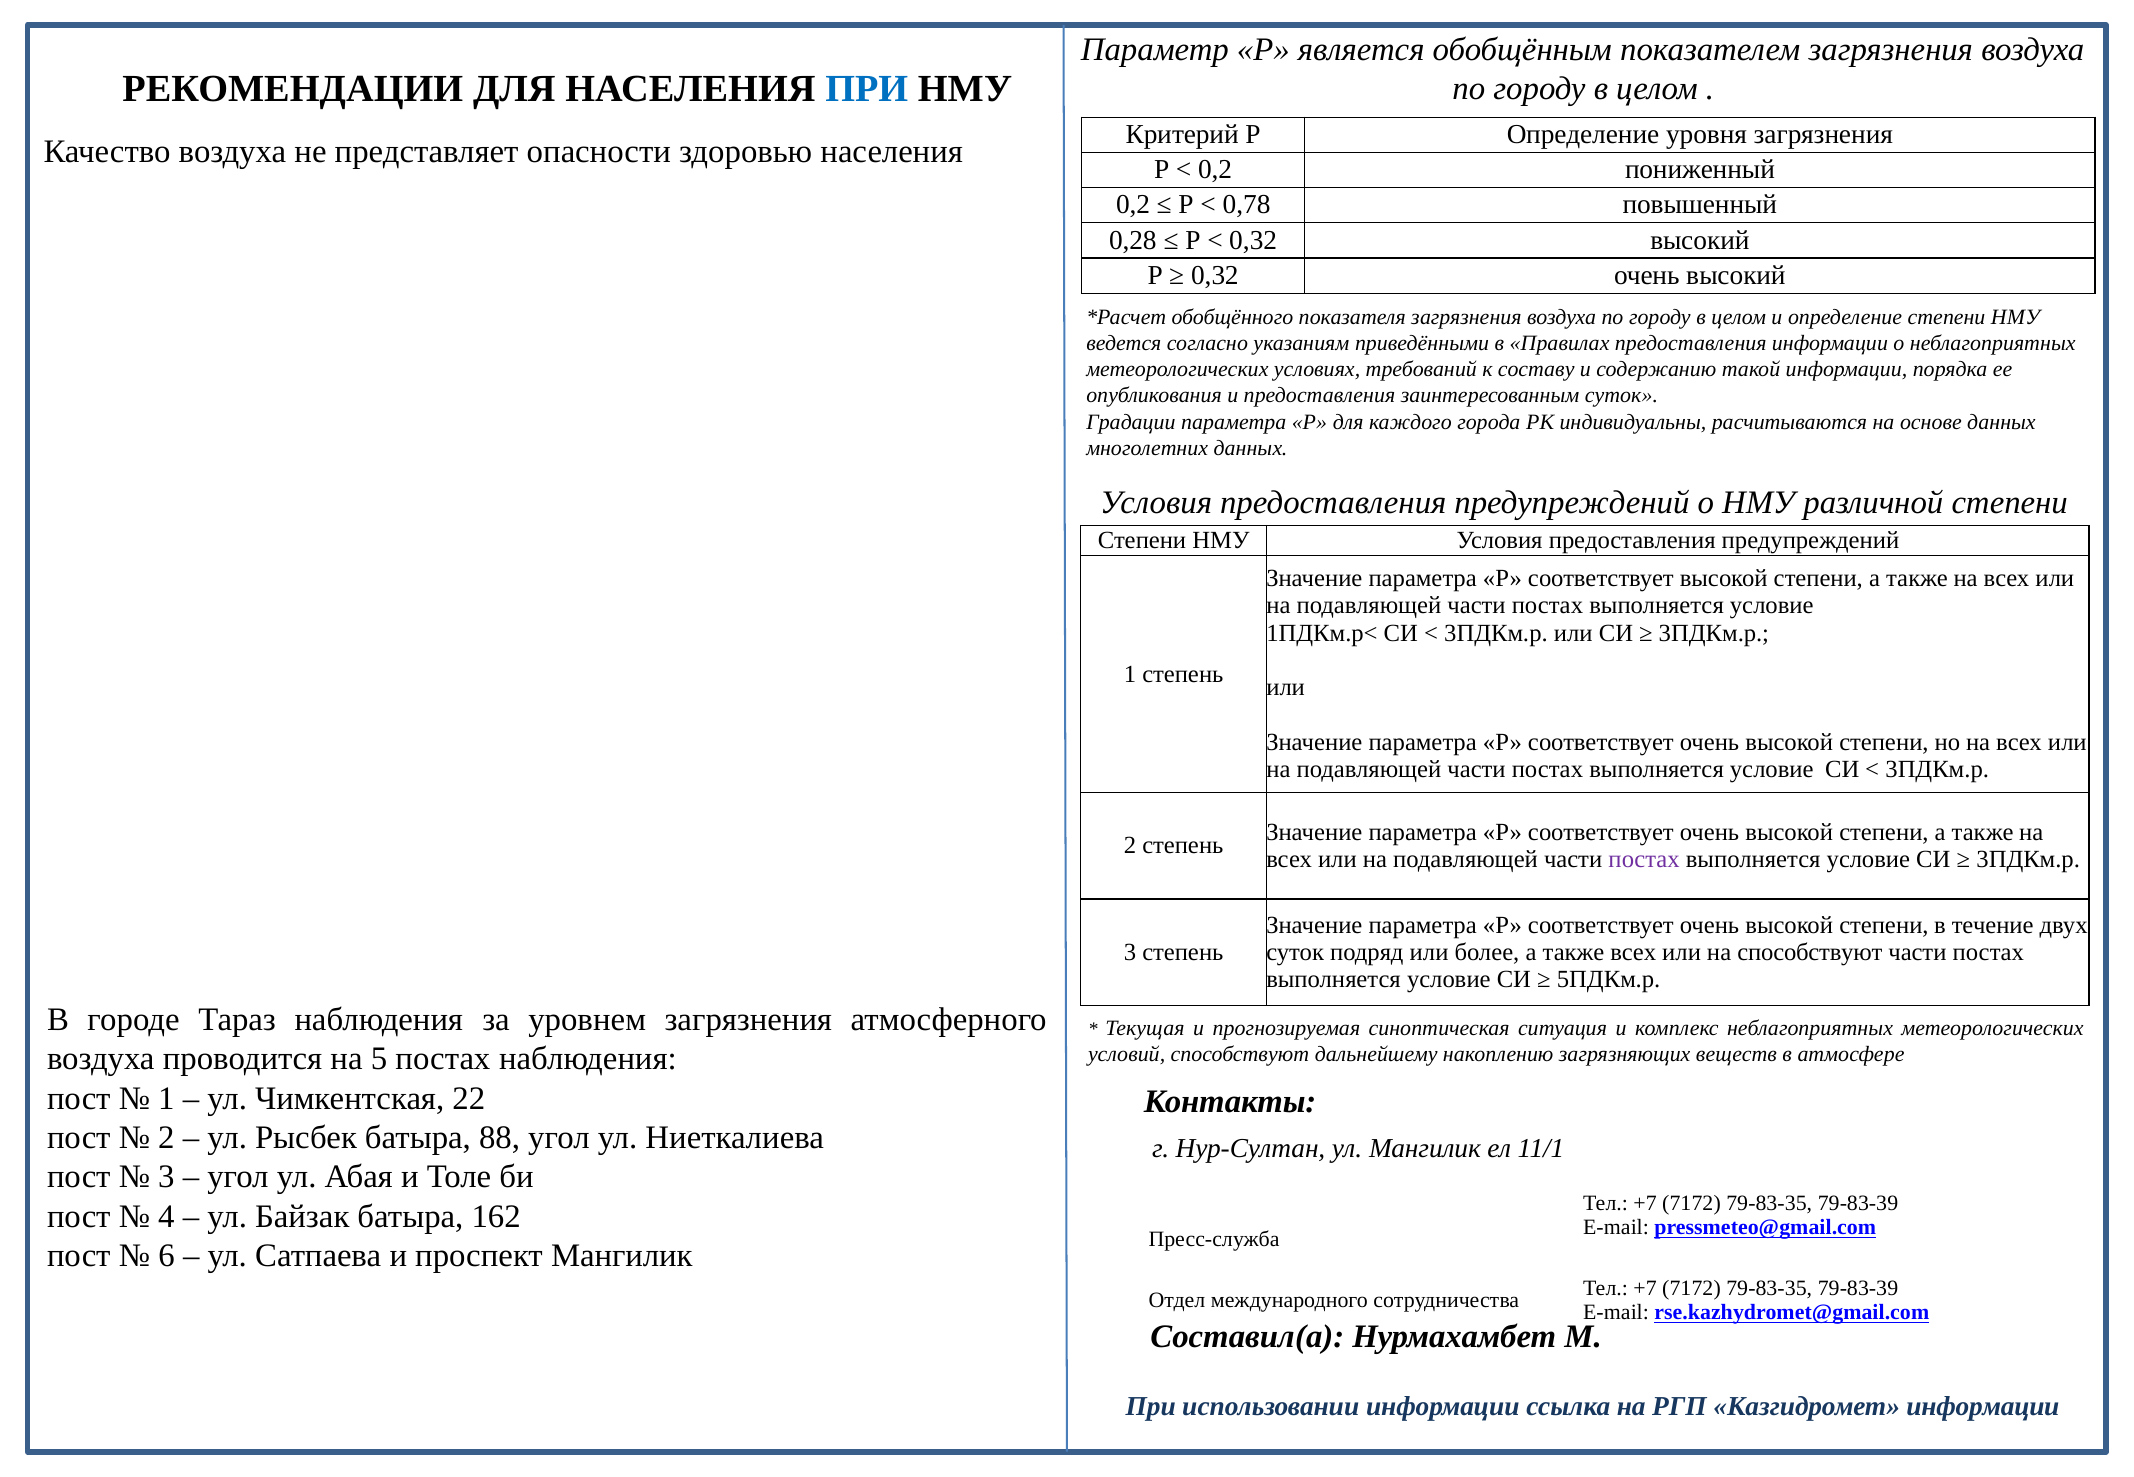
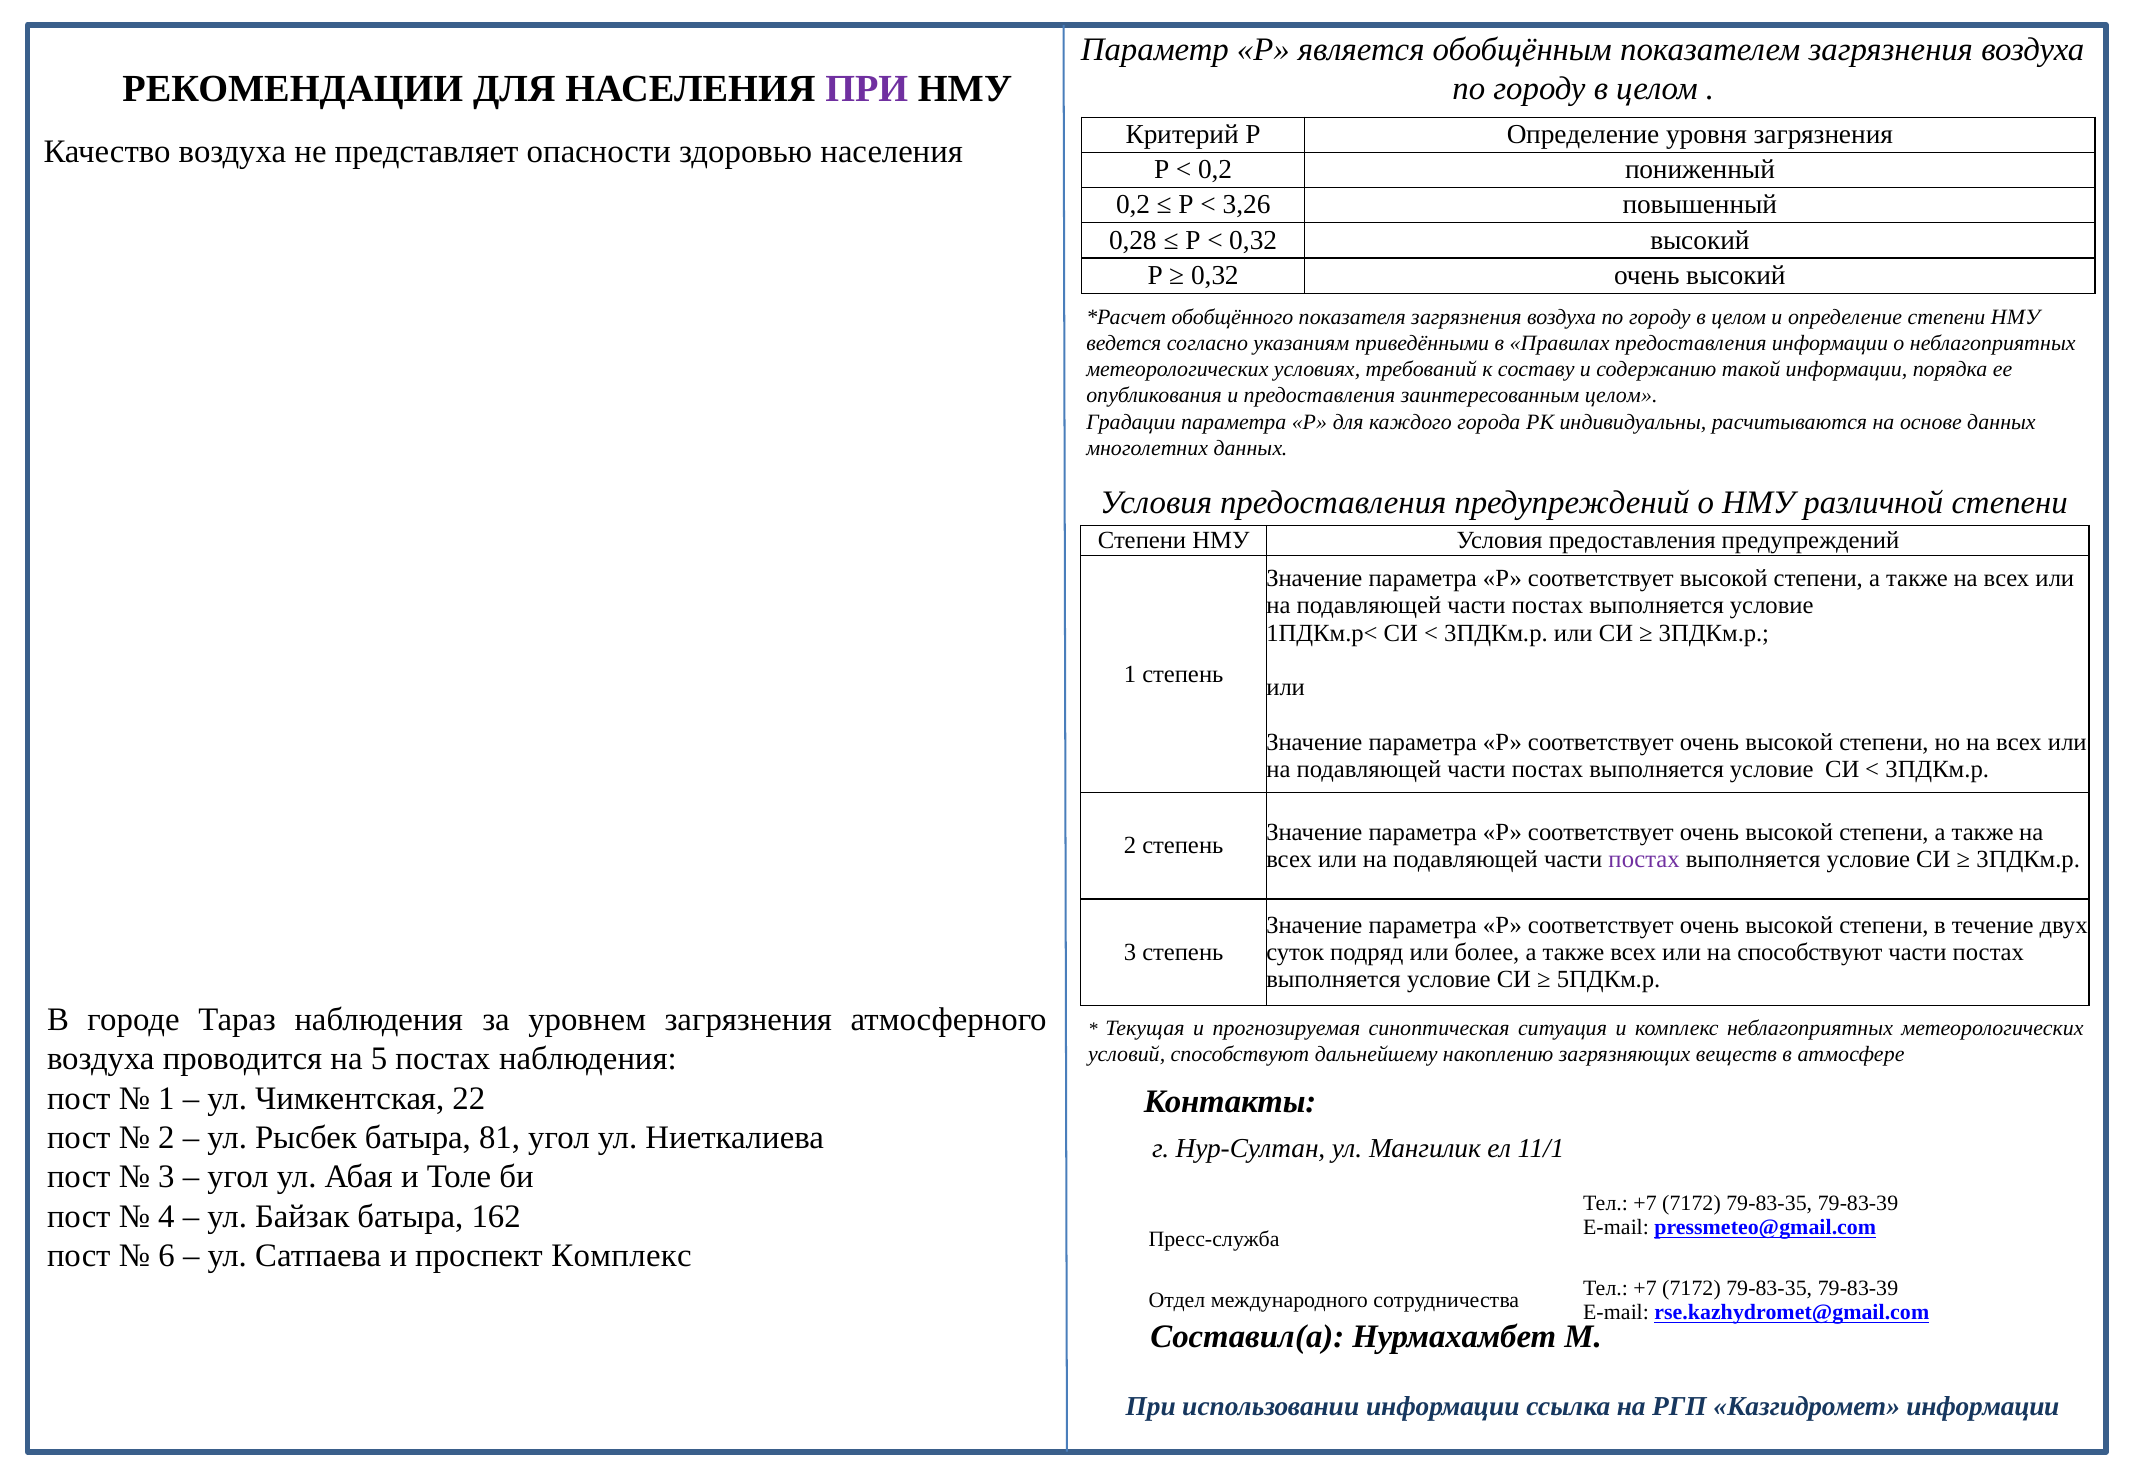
ПРИ at (867, 88) colour: blue -> purple
0,78: 0,78 -> 3,26
заинтересованным суток: суток -> целом
88: 88 -> 81
проспект Мангилик: Мангилик -> Комплекс
